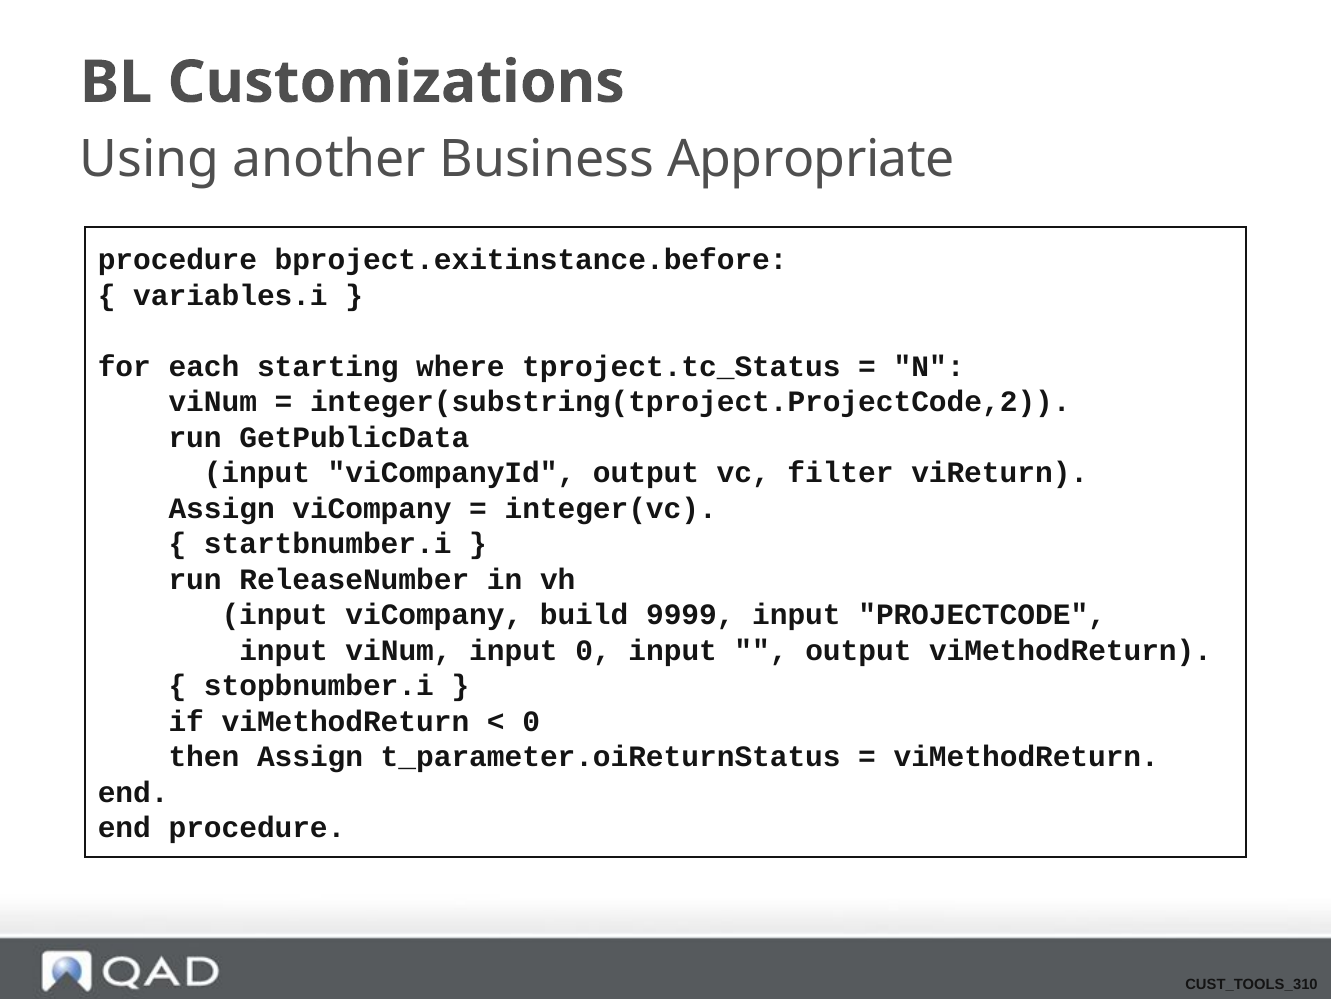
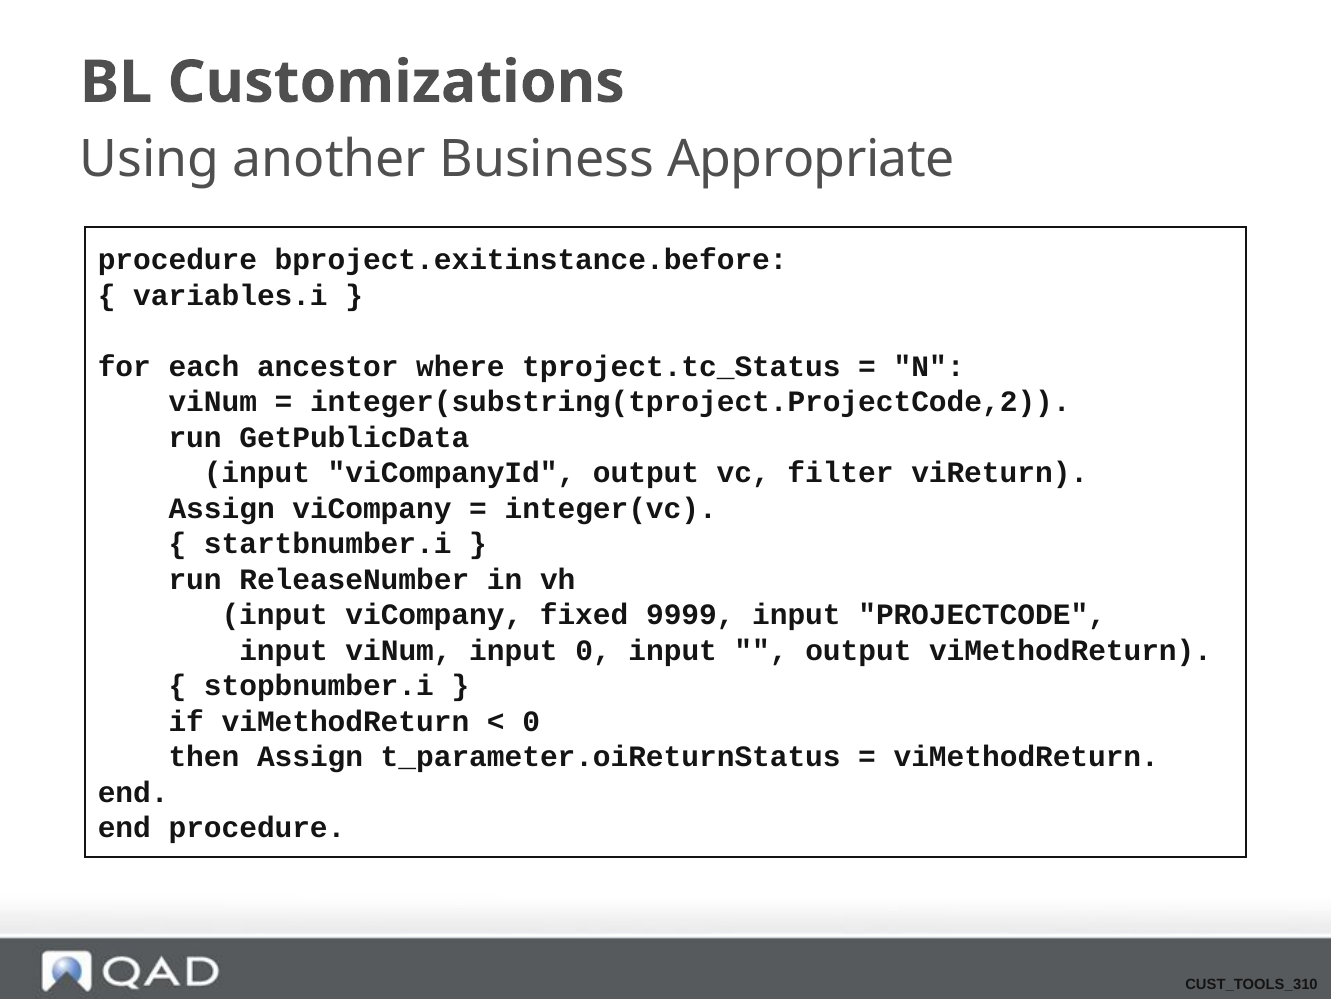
starting: starting -> ancestor
build: build -> fixed
